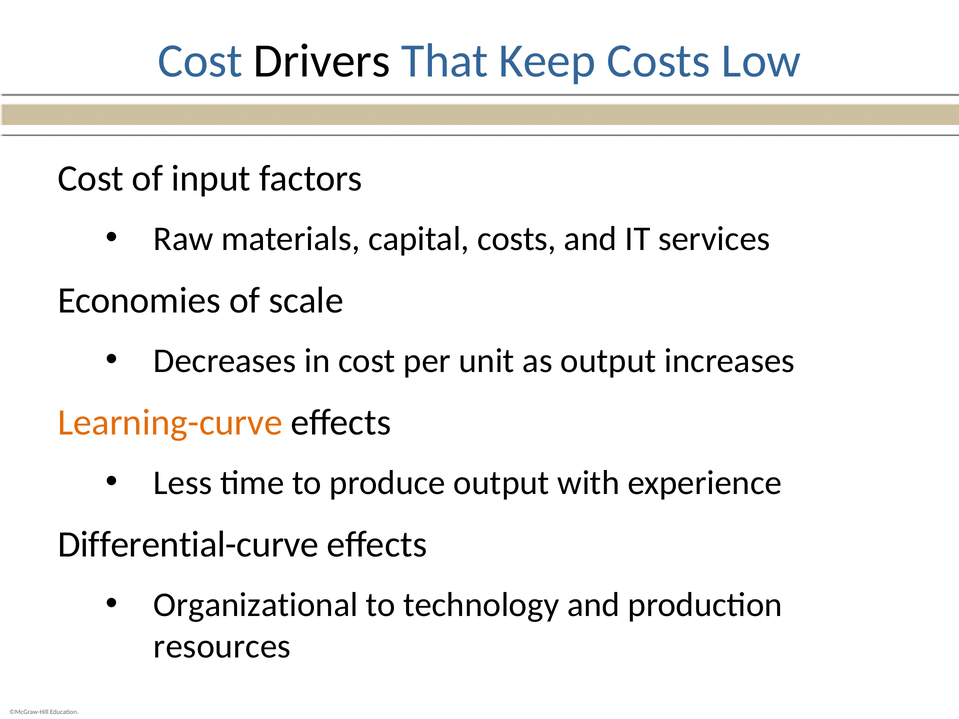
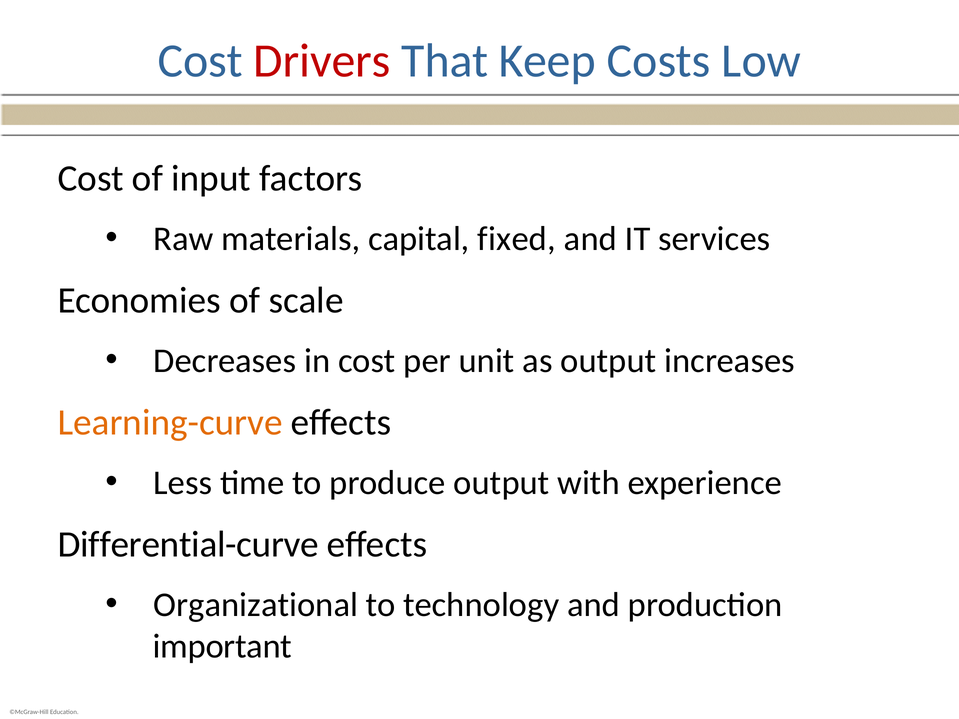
Drivers colour: black -> red
capital costs: costs -> fixed
resources: resources -> important
